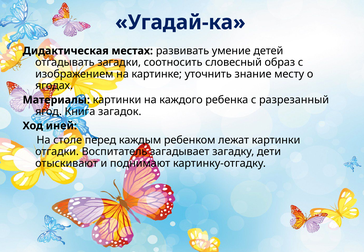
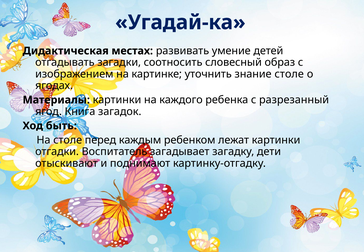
знание месту: месту -> столе
иней: иней -> быть
